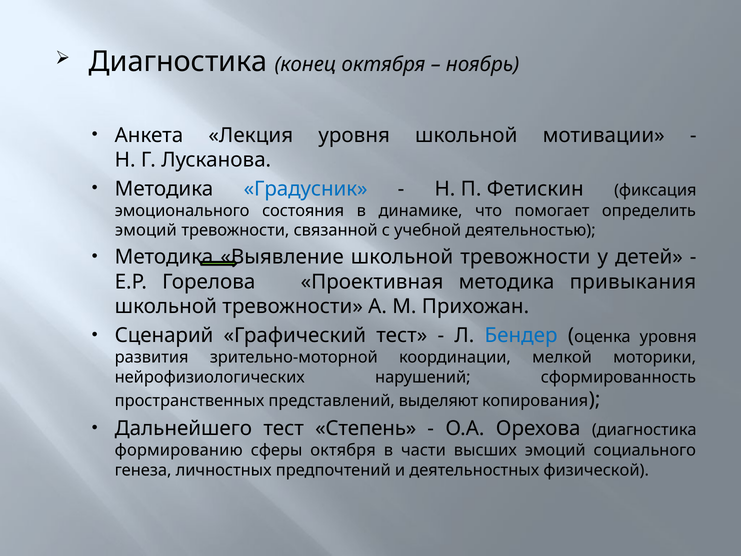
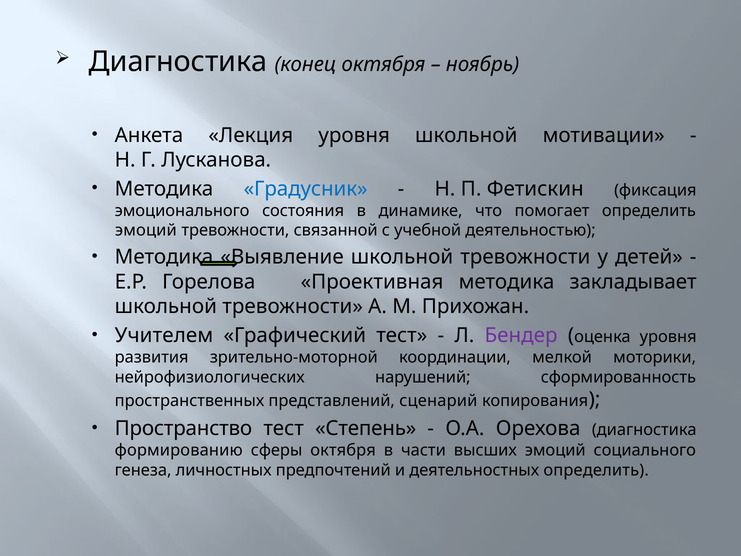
привыкания: привыкания -> закладывает
Сценарий: Сценарий -> Учителем
Бендер colour: blue -> purple
выделяют: выделяют -> сценарий
Дальнейшего: Дальнейшего -> Пространство
деятельностных физической: физической -> определить
